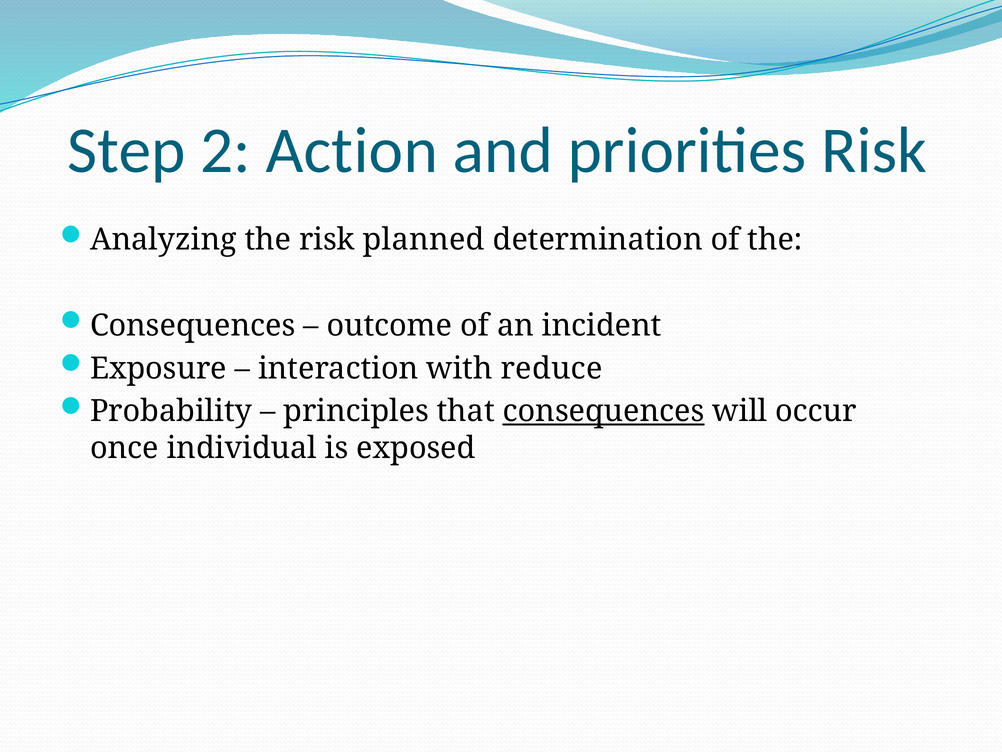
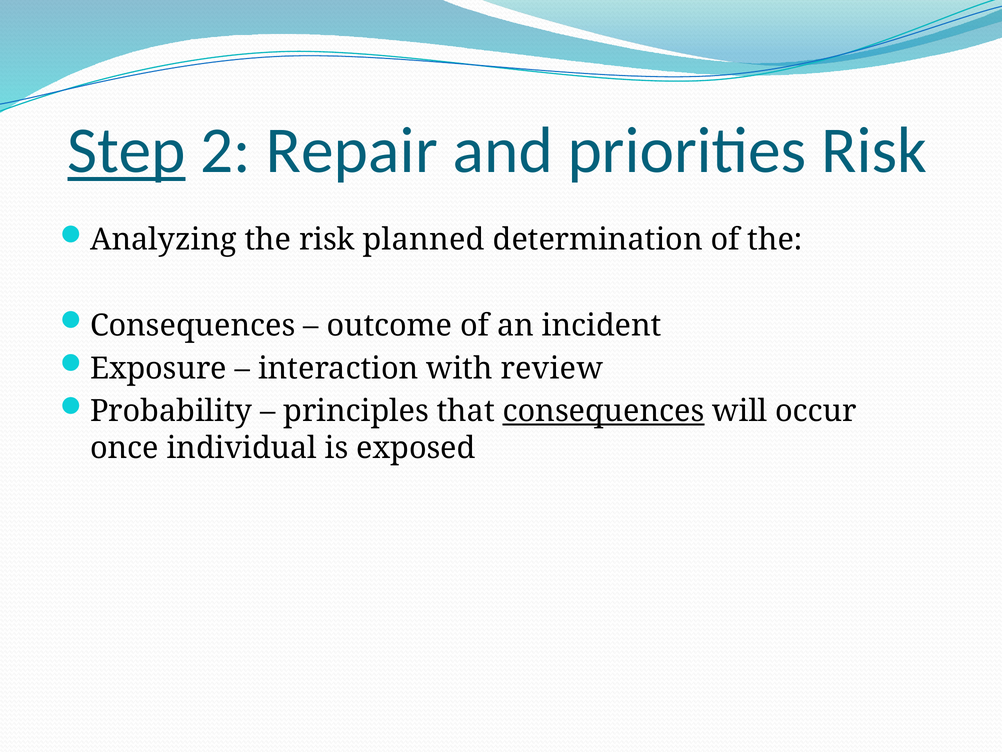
Step underline: none -> present
Action: Action -> Repair
reduce: reduce -> review
